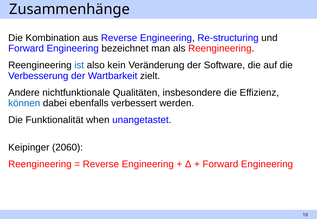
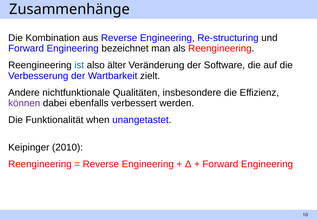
kein: kein -> älter
können colour: blue -> purple
2060: 2060 -> 2010
